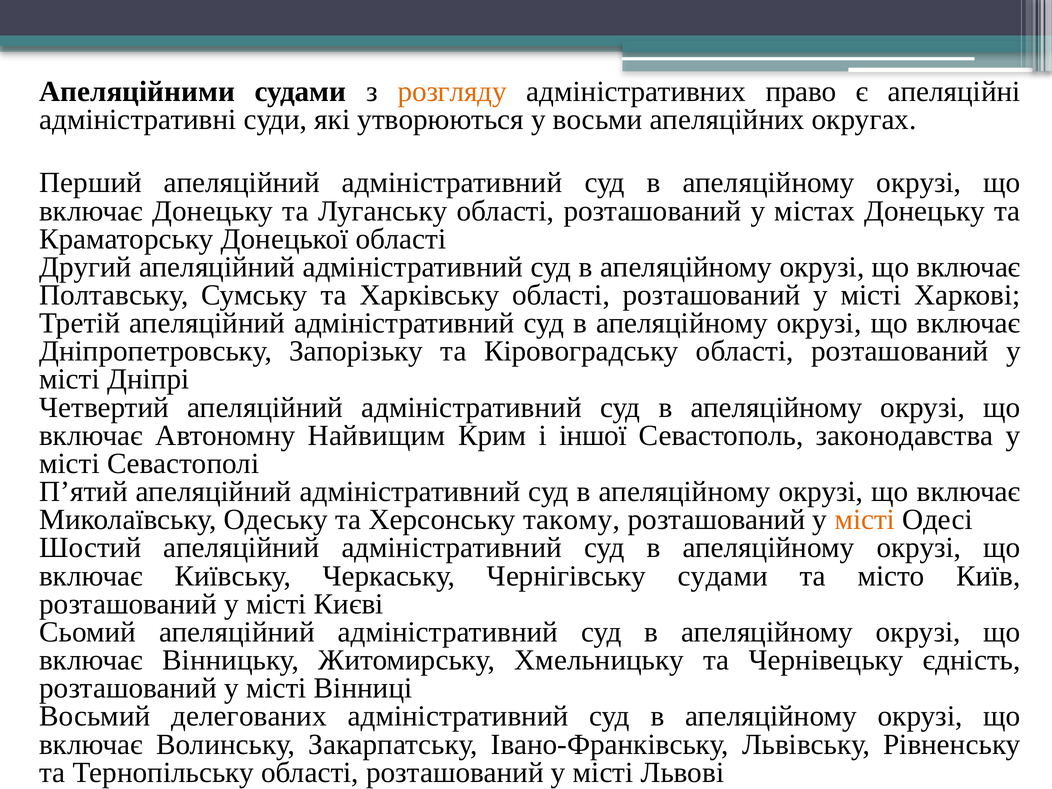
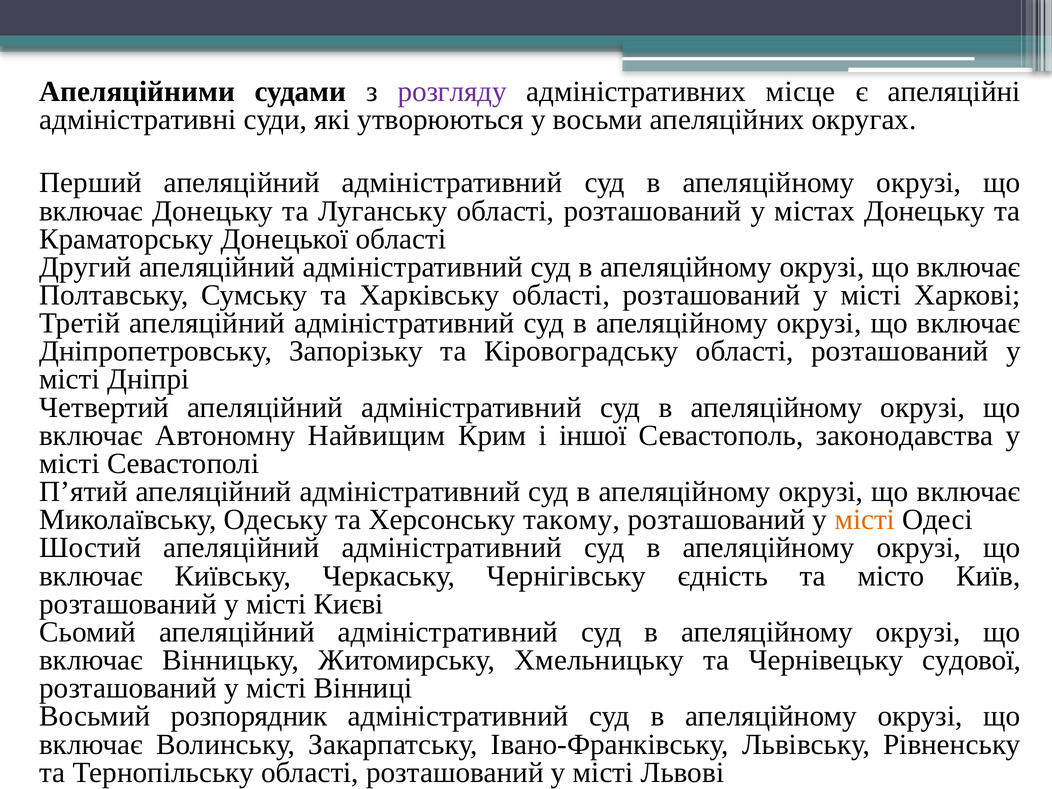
розгляду colour: orange -> purple
право: право -> місце
Чернігівську судами: судами -> єдність
єдність: єдність -> судової
делегованих: делегованих -> розпорядник
